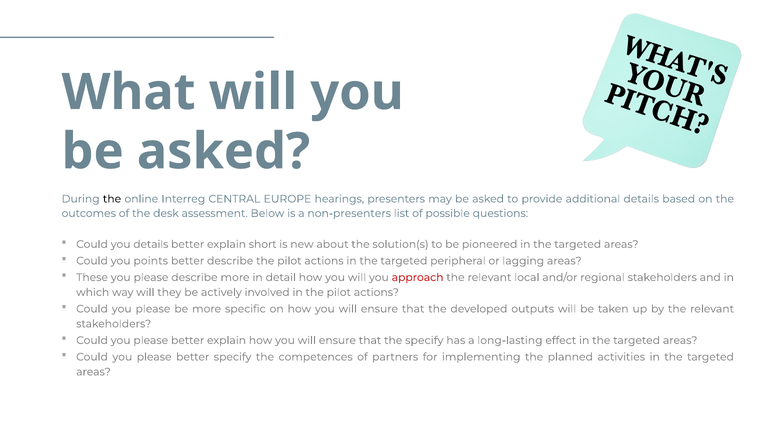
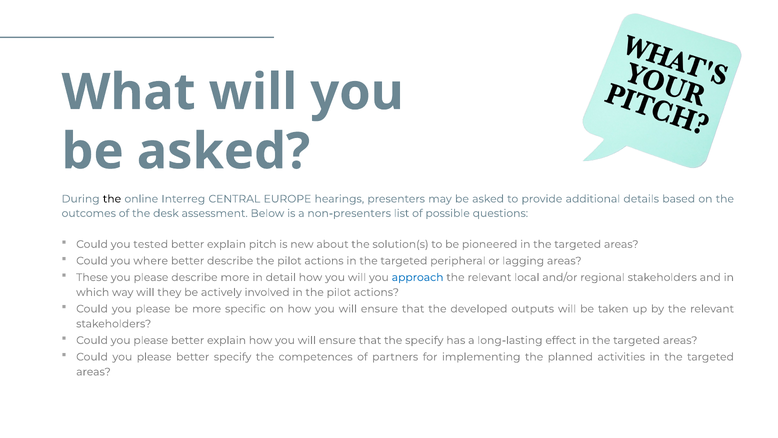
you details: details -> tested
short: short -> pitch
points: points -> where
approach colour: red -> blue
